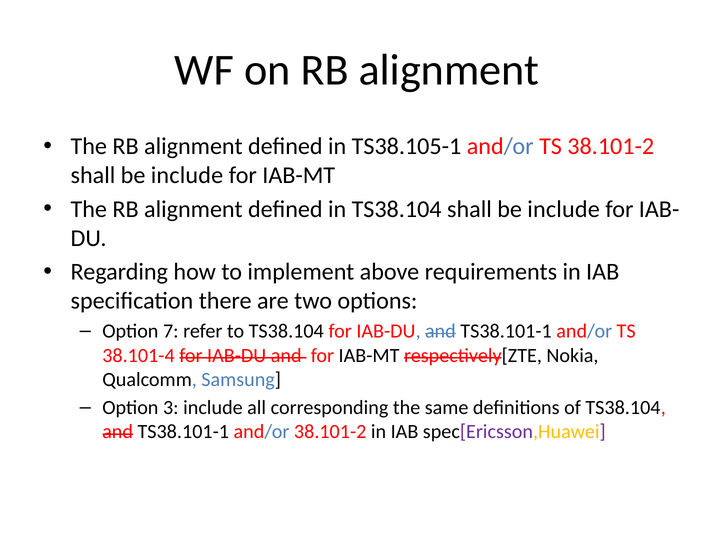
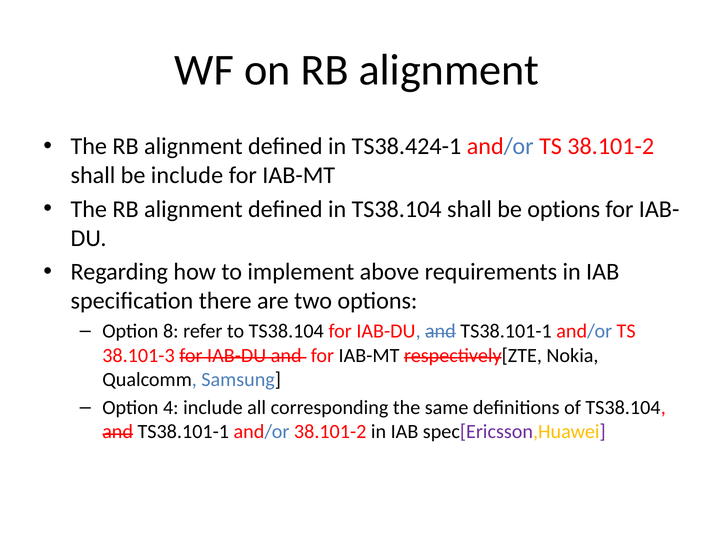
TS38.105-1: TS38.105-1 -> TS38.424-1
TS38.104 shall be include: include -> options
7: 7 -> 8
38.101-4: 38.101-4 -> 38.101-3
3: 3 -> 4
